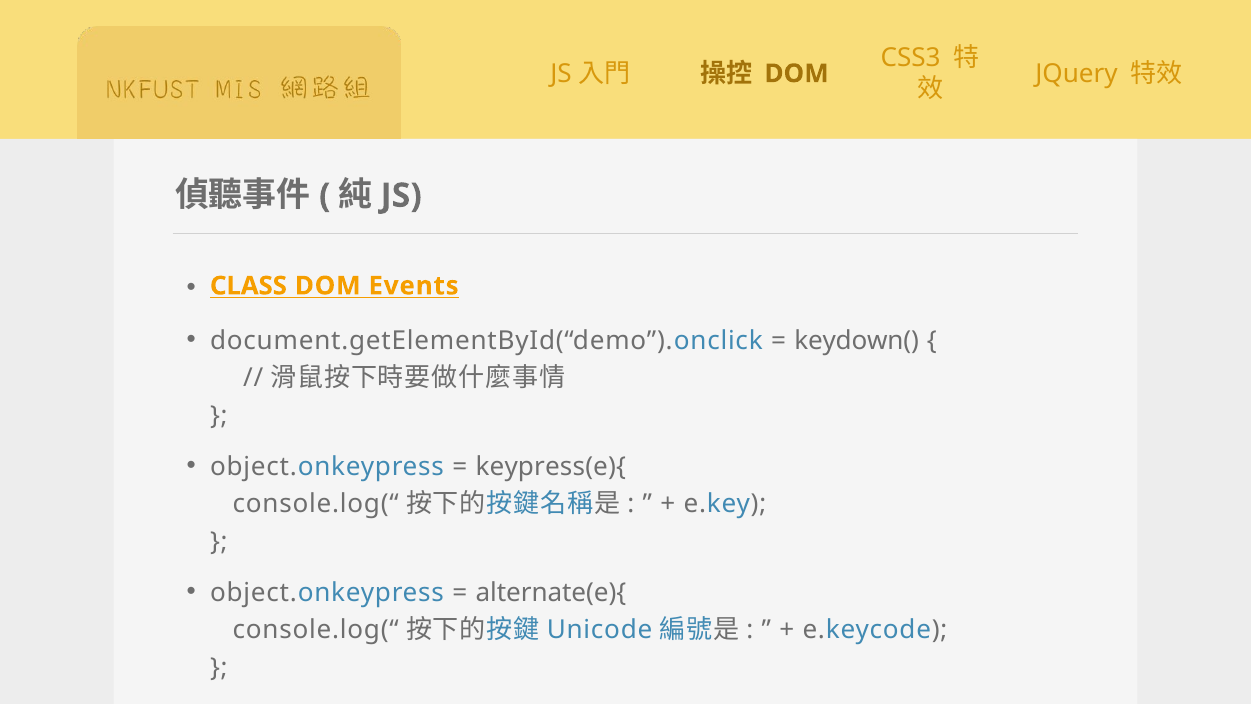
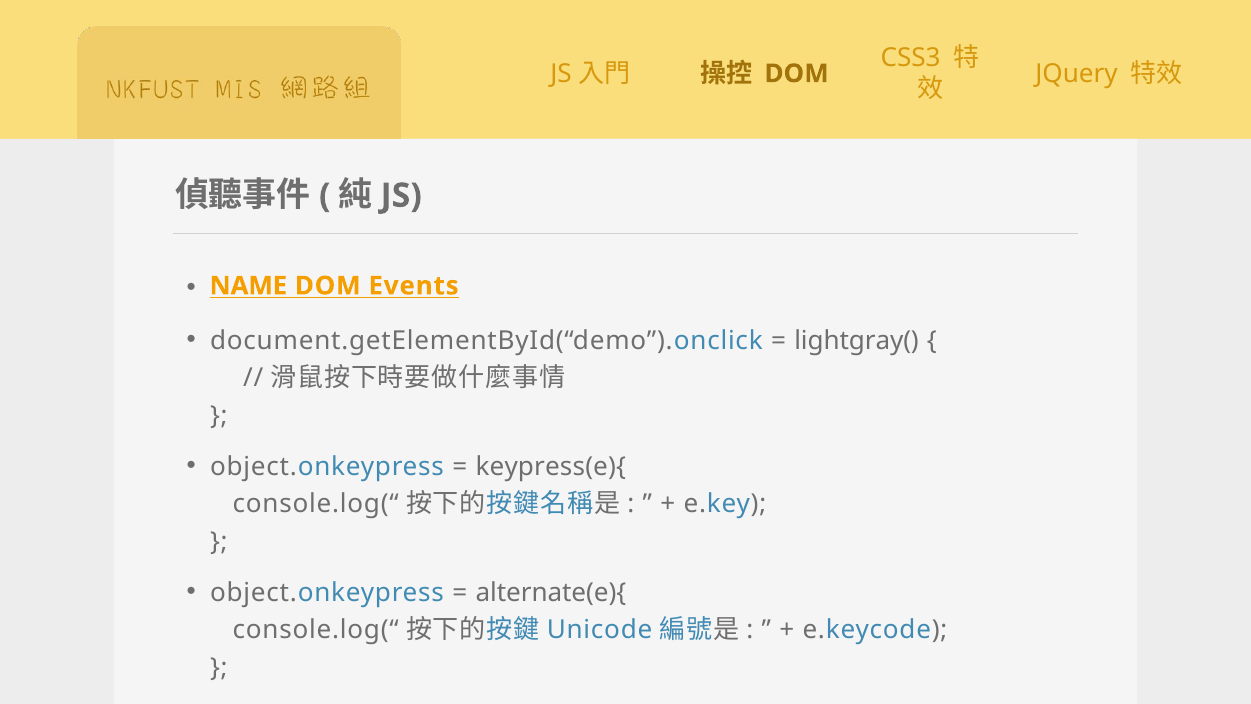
CLASS: CLASS -> NAME
keydown(: keydown( -> lightgray(
